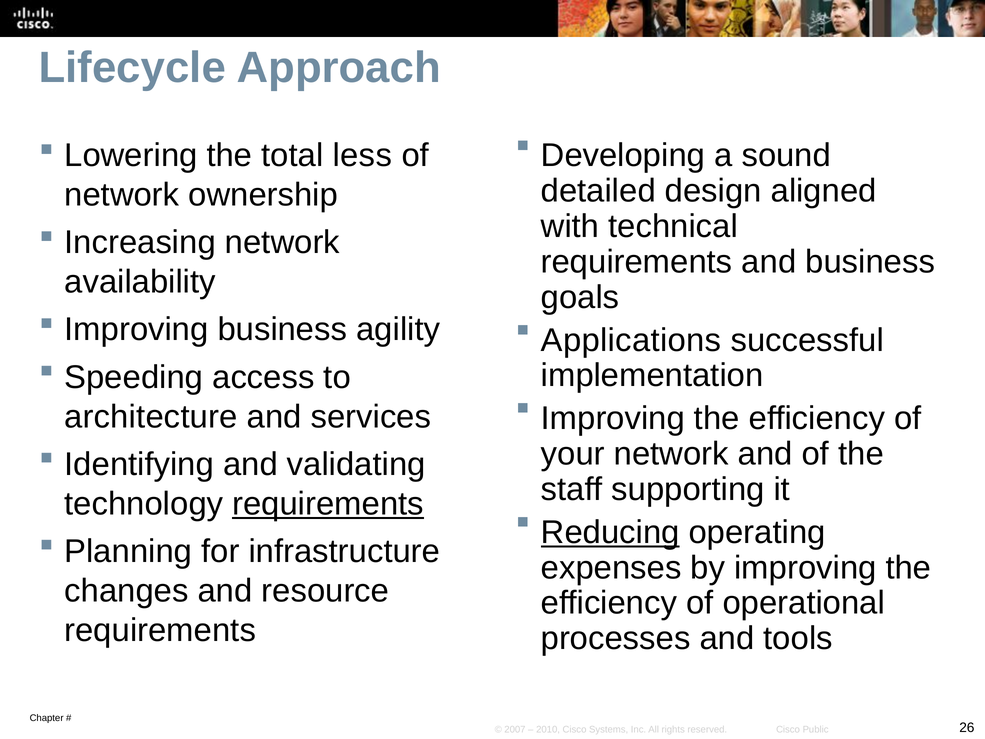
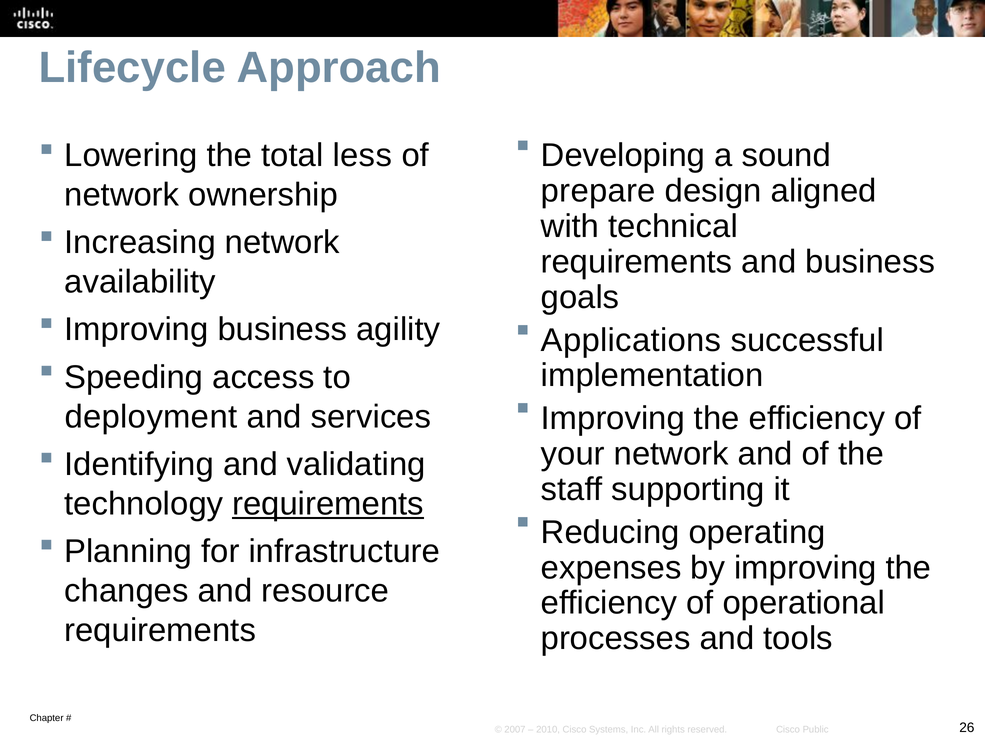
detailed: detailed -> prepare
architecture: architecture -> deployment
Reducing underline: present -> none
